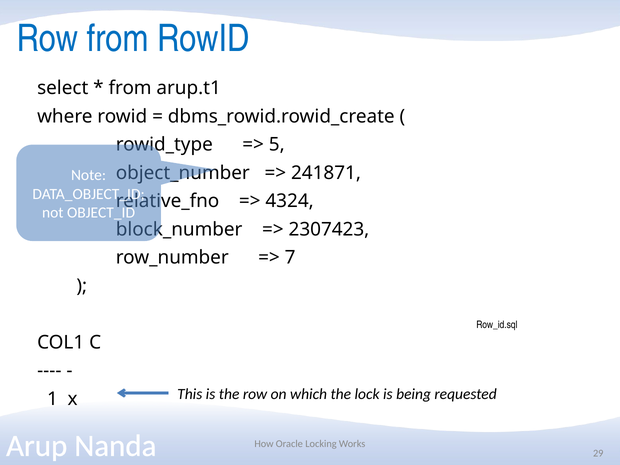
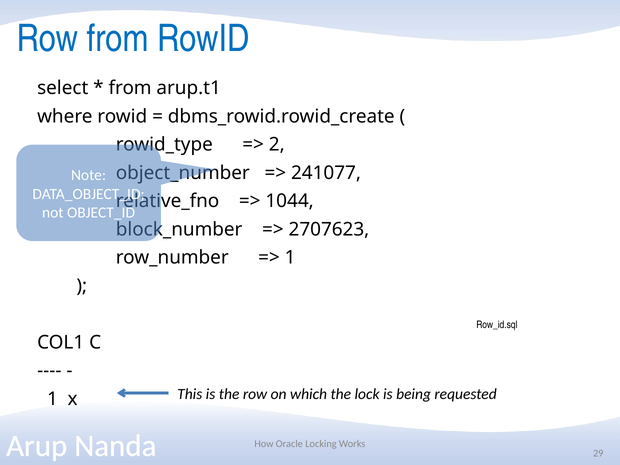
5: 5 -> 2
241871: 241871 -> 241077
4324: 4324 -> 1044
2307423: 2307423 -> 2707623
7 at (290, 258): 7 -> 1
